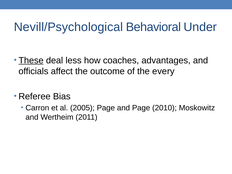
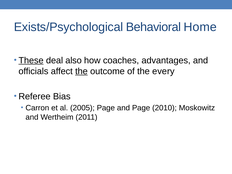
Nevill/Psychological: Nevill/Psychological -> Exists/Psychological
Under: Under -> Home
less: less -> also
the at (81, 71) underline: none -> present
